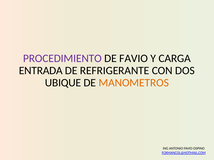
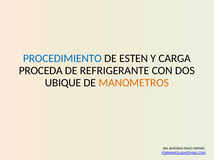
PROCEDIMIENTO colour: purple -> blue
DE FAVIO: FAVIO -> ESTEN
ENTRADA: ENTRADA -> PROCEDA
